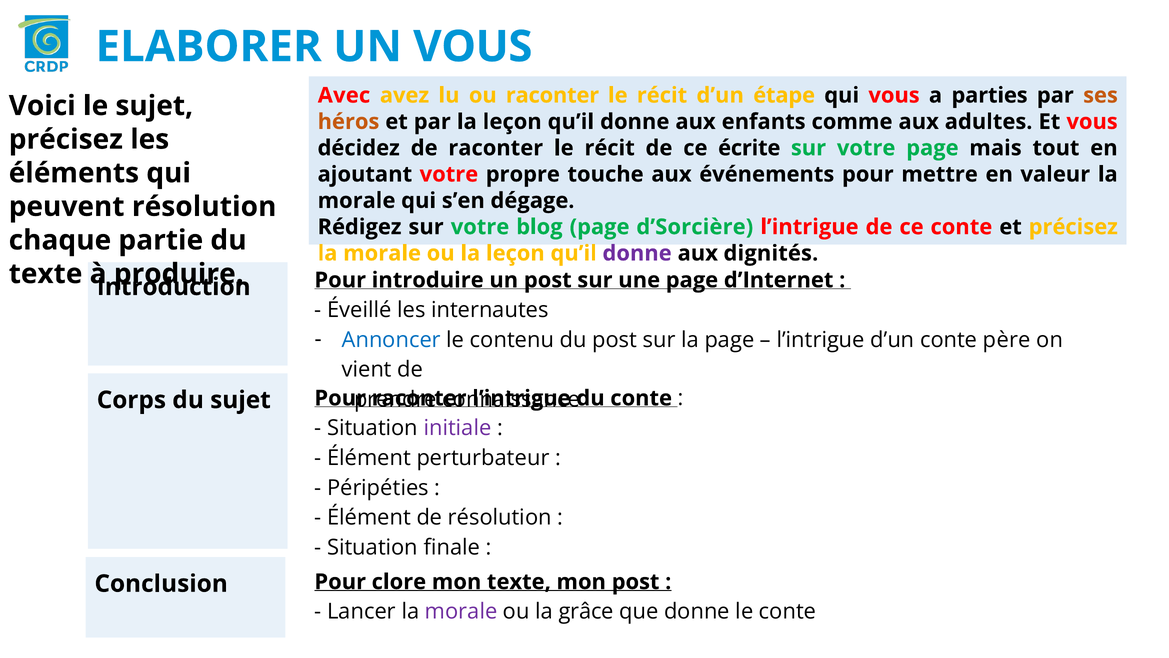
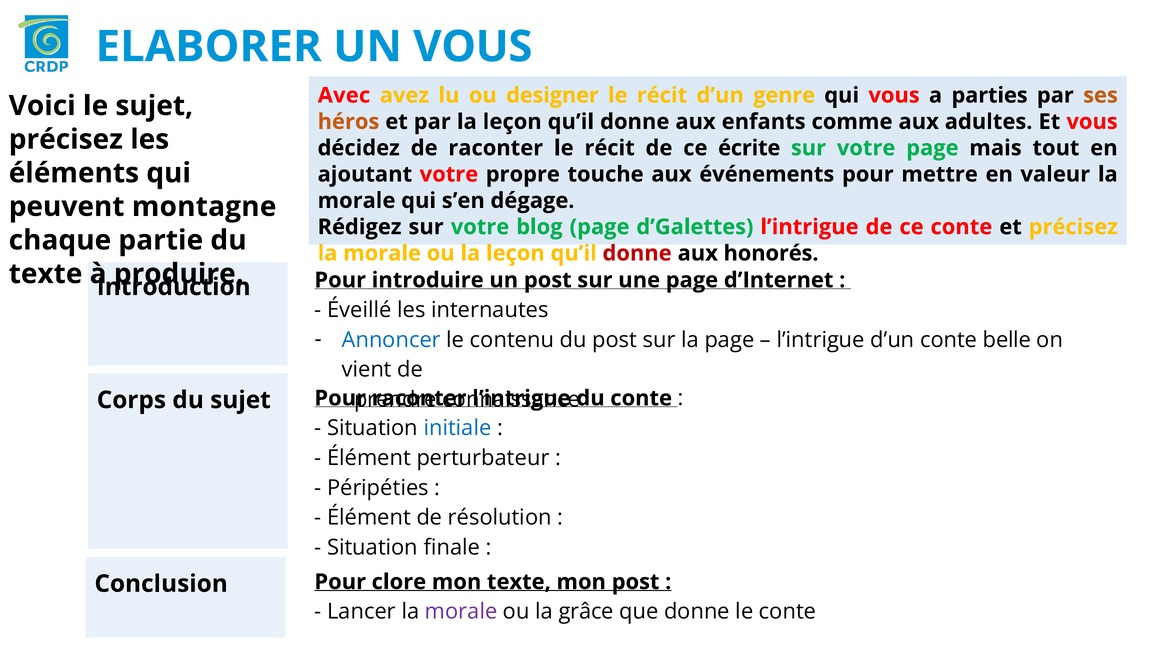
ou raconter: raconter -> designer
étape: étape -> genre
peuvent résolution: résolution -> montagne
d’Sorcière: d’Sorcière -> d’Galettes
donne at (637, 253) colour: purple -> red
dignités: dignités -> honorés
père: père -> belle
initiale colour: purple -> blue
